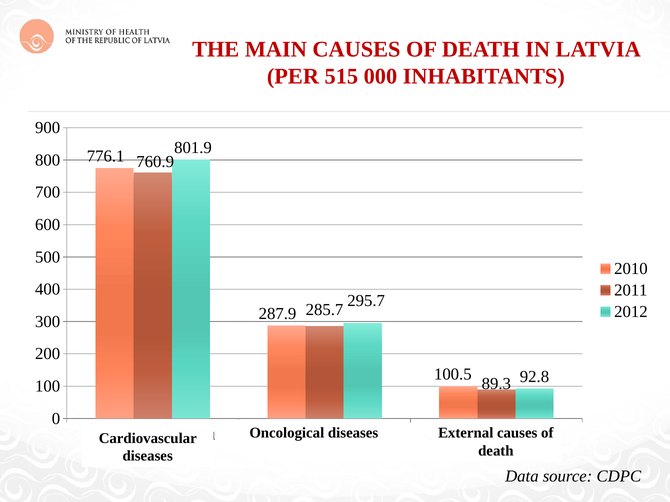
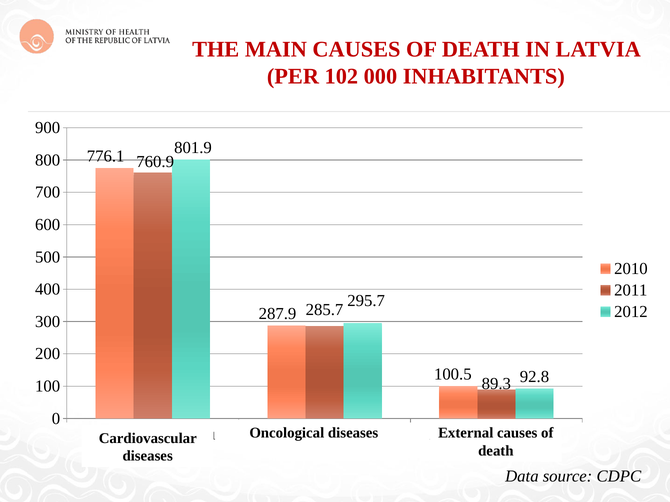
515: 515 -> 102
